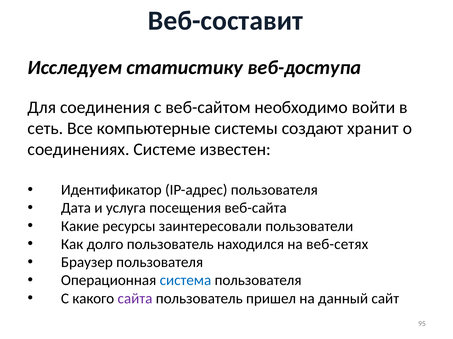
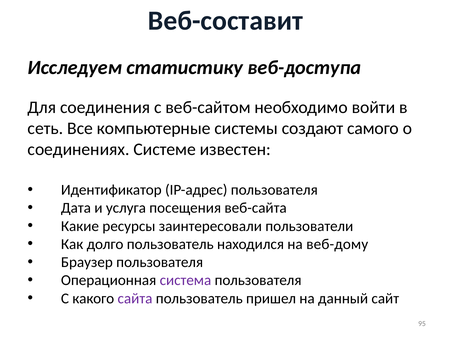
хранит: хранит -> самого
веб-сетях: веб-сетях -> веб-дому
система colour: blue -> purple
